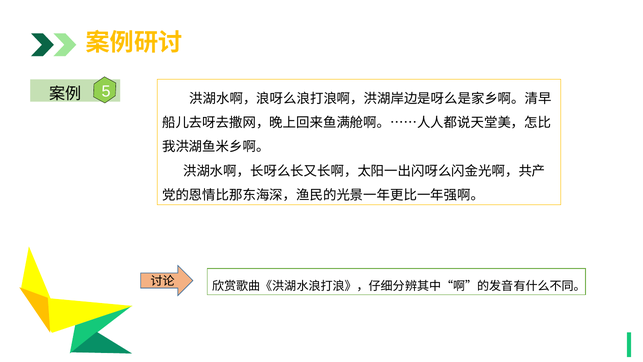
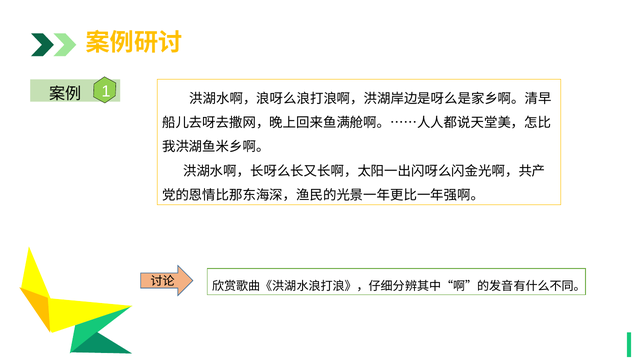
5 at (106, 91): 5 -> 1
